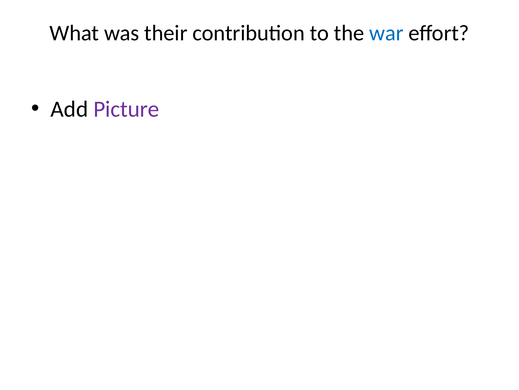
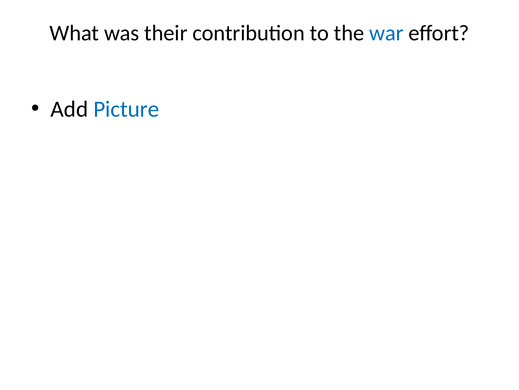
Picture colour: purple -> blue
